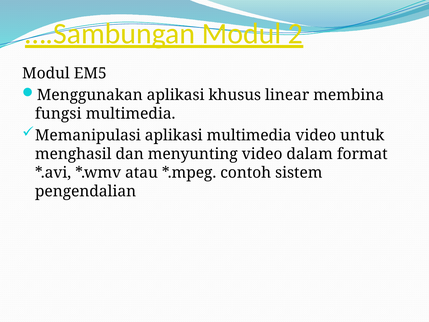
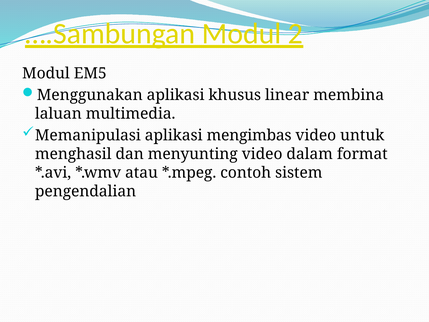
fungsi: fungsi -> laluan
aplikasi multimedia: multimedia -> mengimbas
